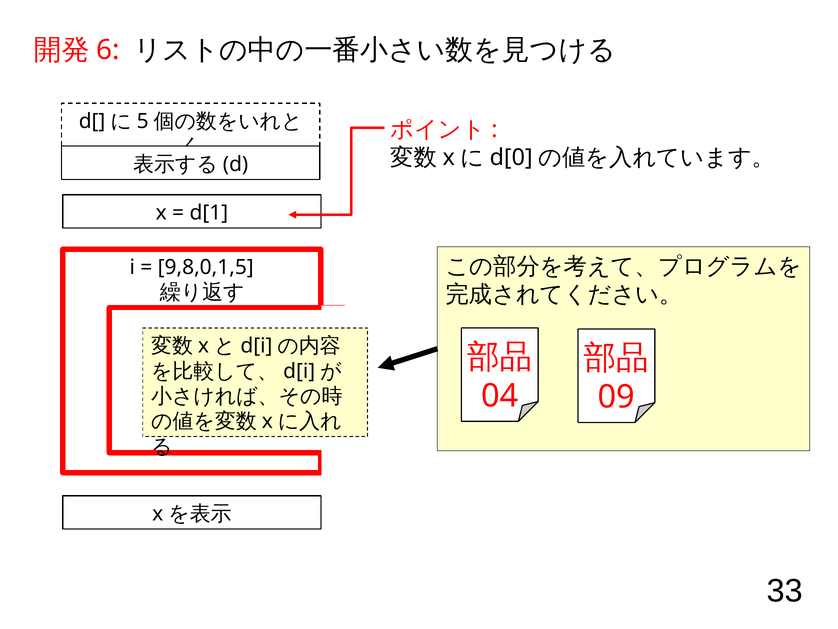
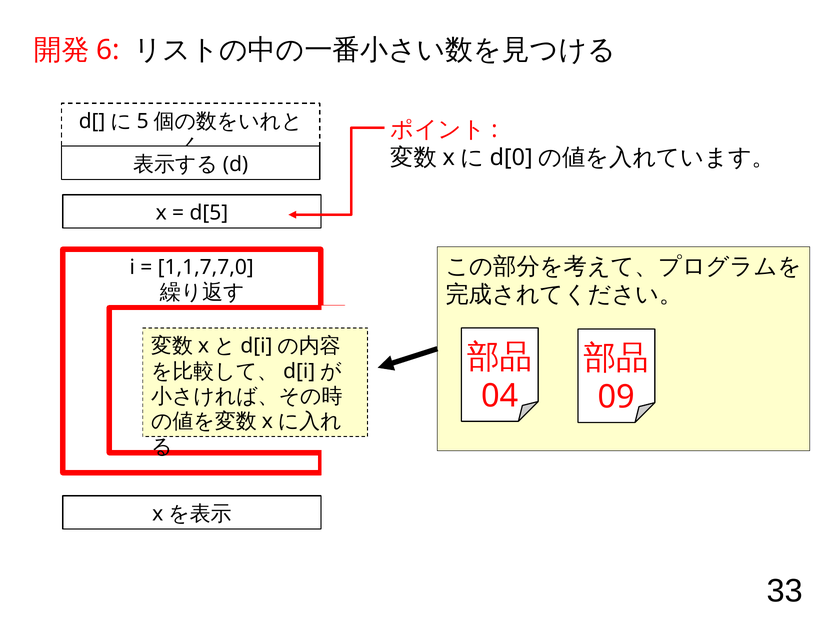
d[1: d[1 -> d[5
9,8,0,1,5: 9,8,0,1,5 -> 1,1,7,7,0
